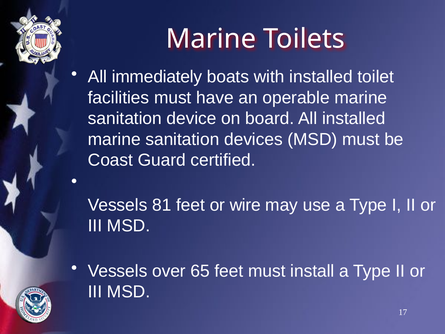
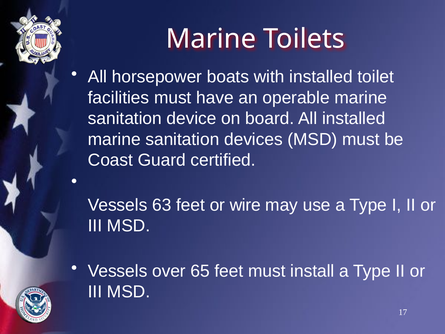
immediately: immediately -> horsepower
81: 81 -> 63
